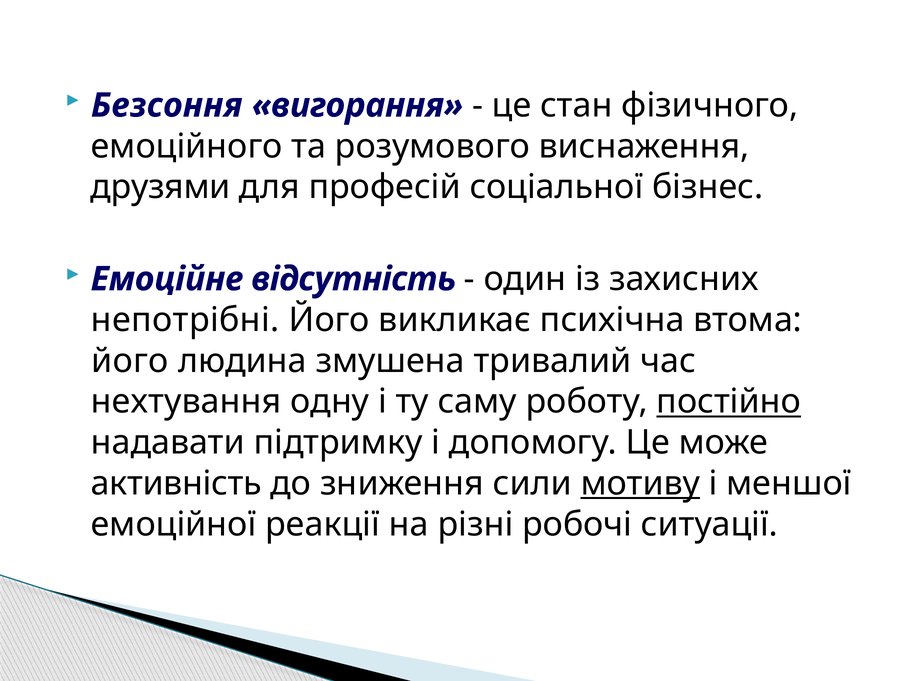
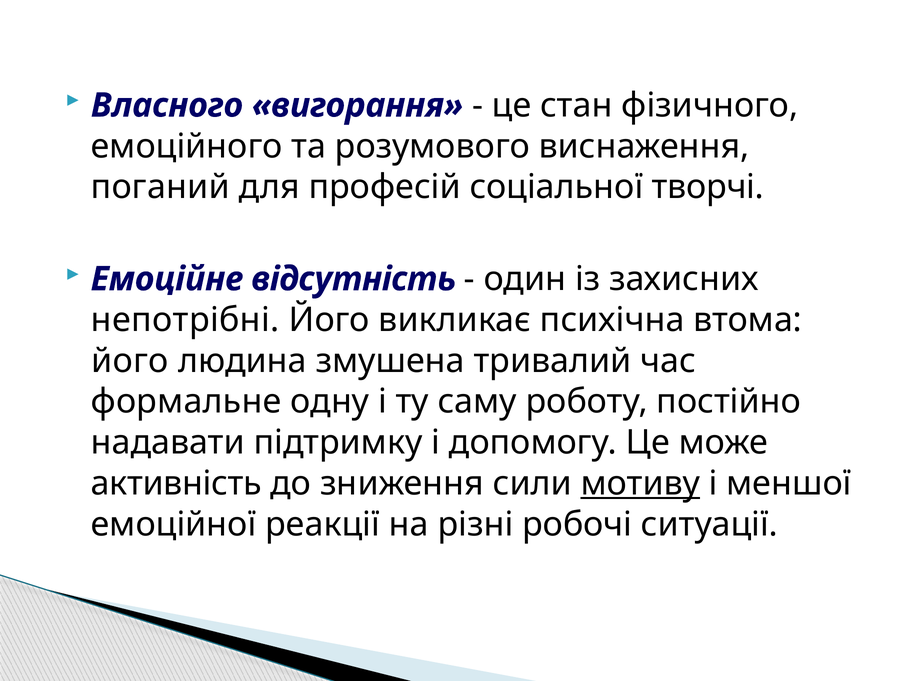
Безсоння: Безсоння -> Власного
друзями: друзями -> поганий
бізнес: бізнес -> творчі
нехтування: нехтування -> формальне
постійно underline: present -> none
